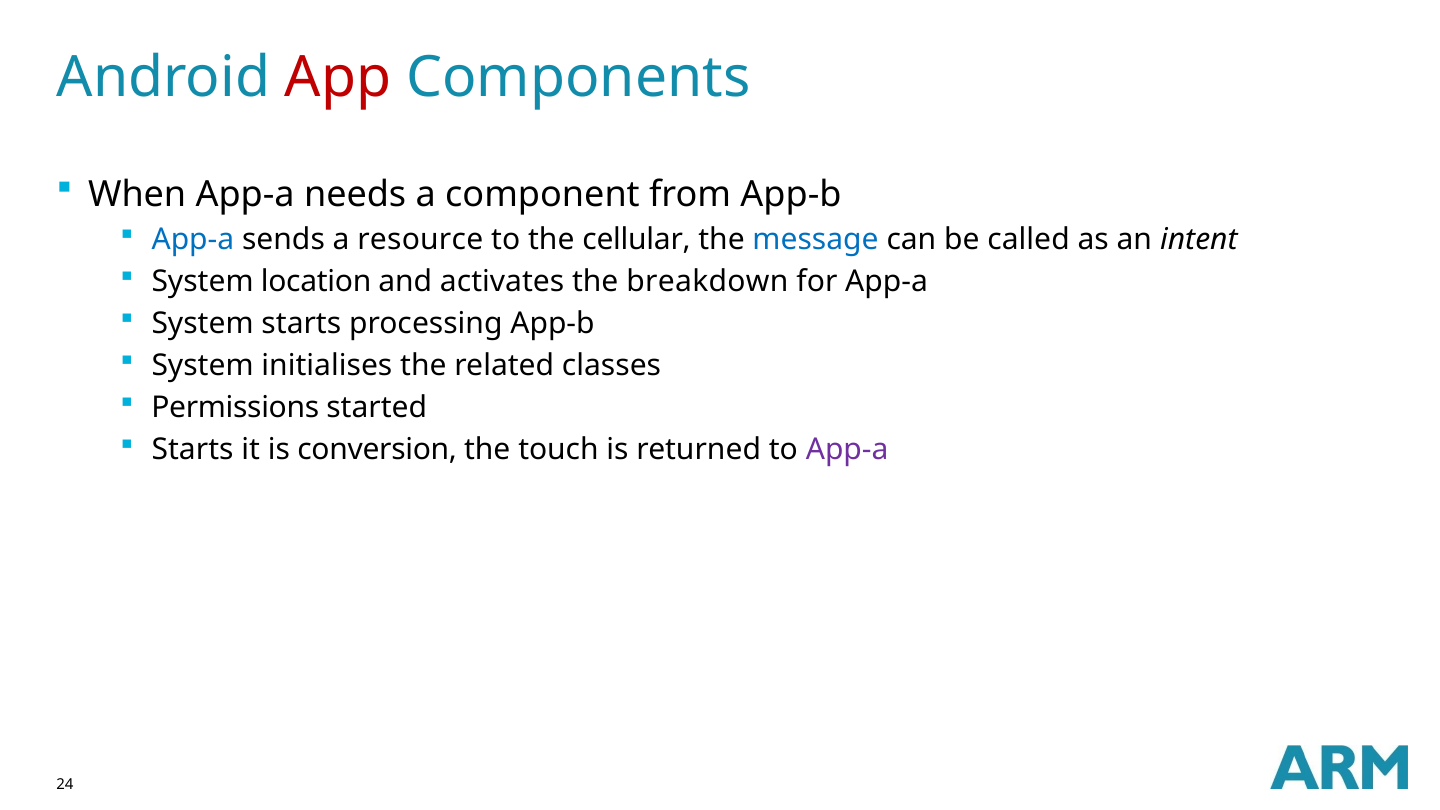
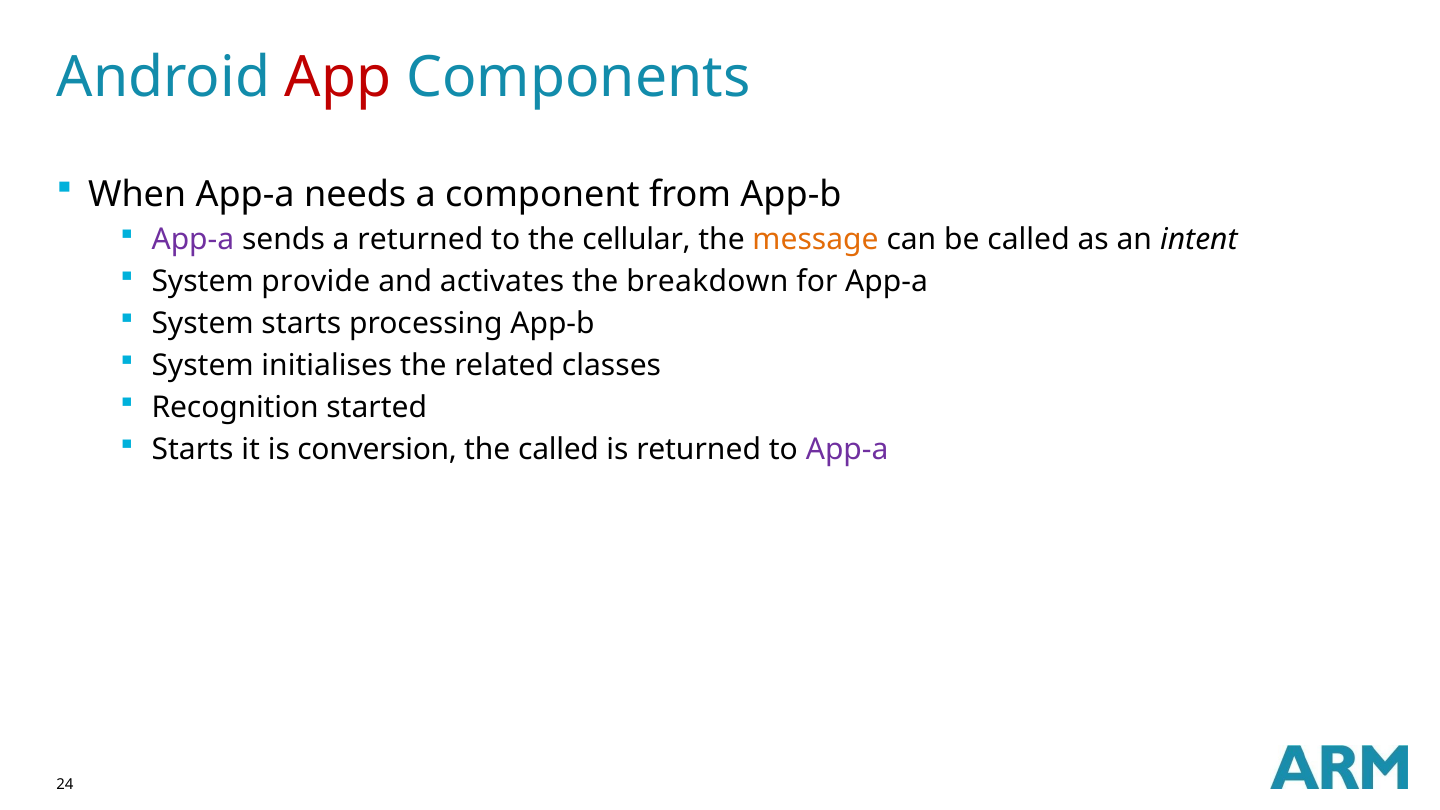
App-a at (193, 239) colour: blue -> purple
a resource: resource -> returned
message colour: blue -> orange
location: location -> provide
Permissions: Permissions -> Recognition
the touch: touch -> called
